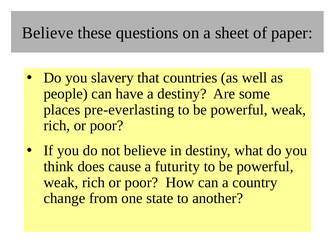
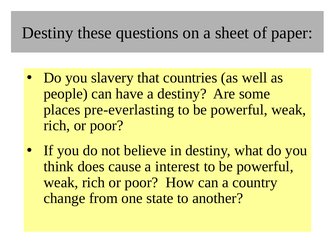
Believe at (48, 33): Believe -> Destiny
futurity: futurity -> interest
